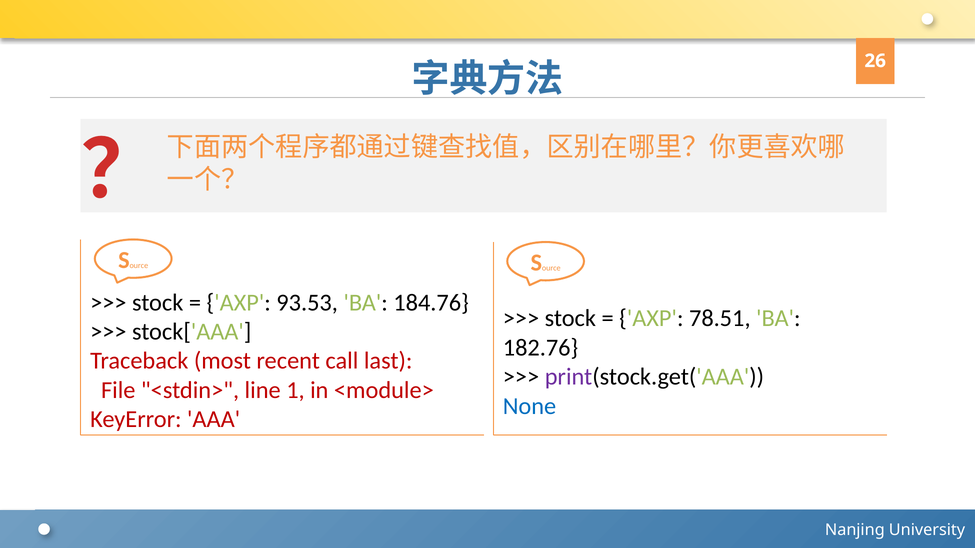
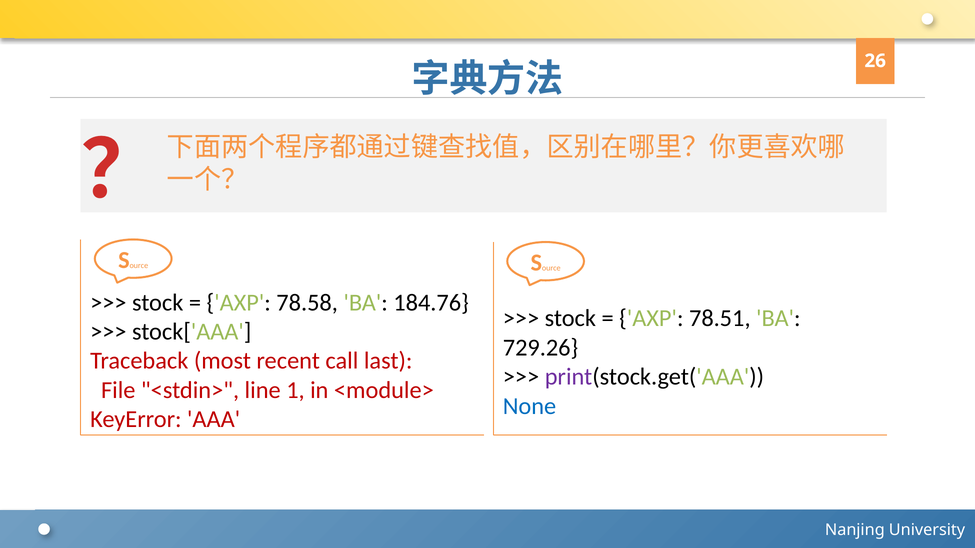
93.53: 93.53 -> 78.58
182.76: 182.76 -> 729.26
